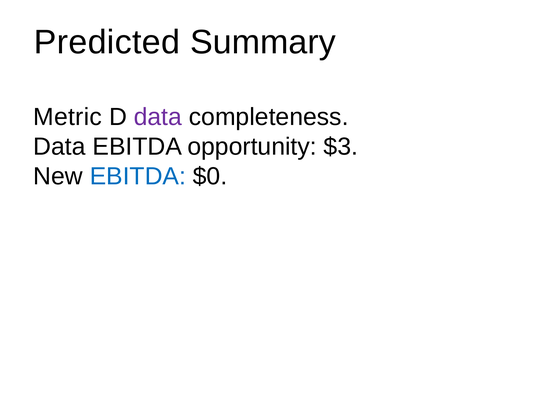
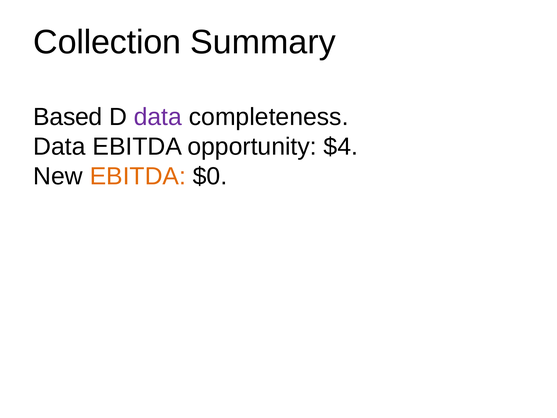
Predicted: Predicted -> Collection
Metric: Metric -> Based
$3: $3 -> $4
EBITDA at (138, 176) colour: blue -> orange
